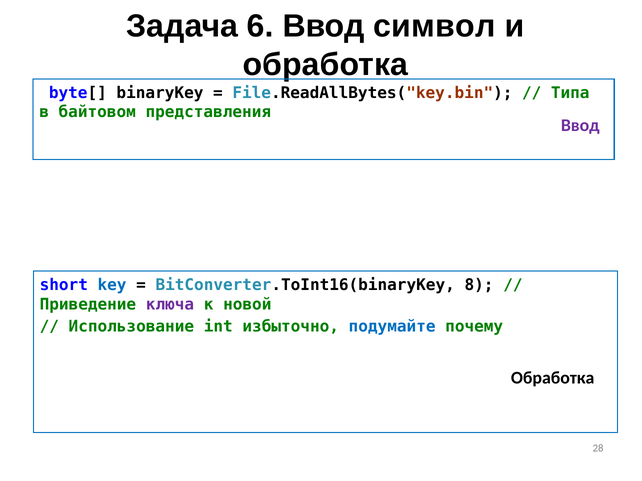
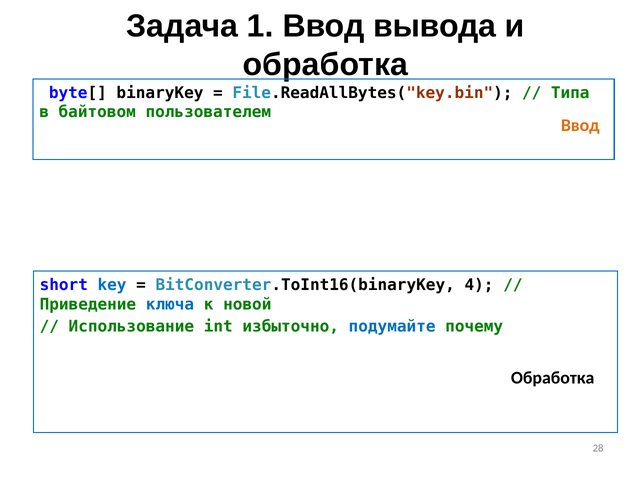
6: 6 -> 1
символ: символ -> вывода
представления: представления -> пользователем
Ввод at (580, 125) colour: purple -> orange
8: 8 -> 4
ключа colour: purple -> blue
